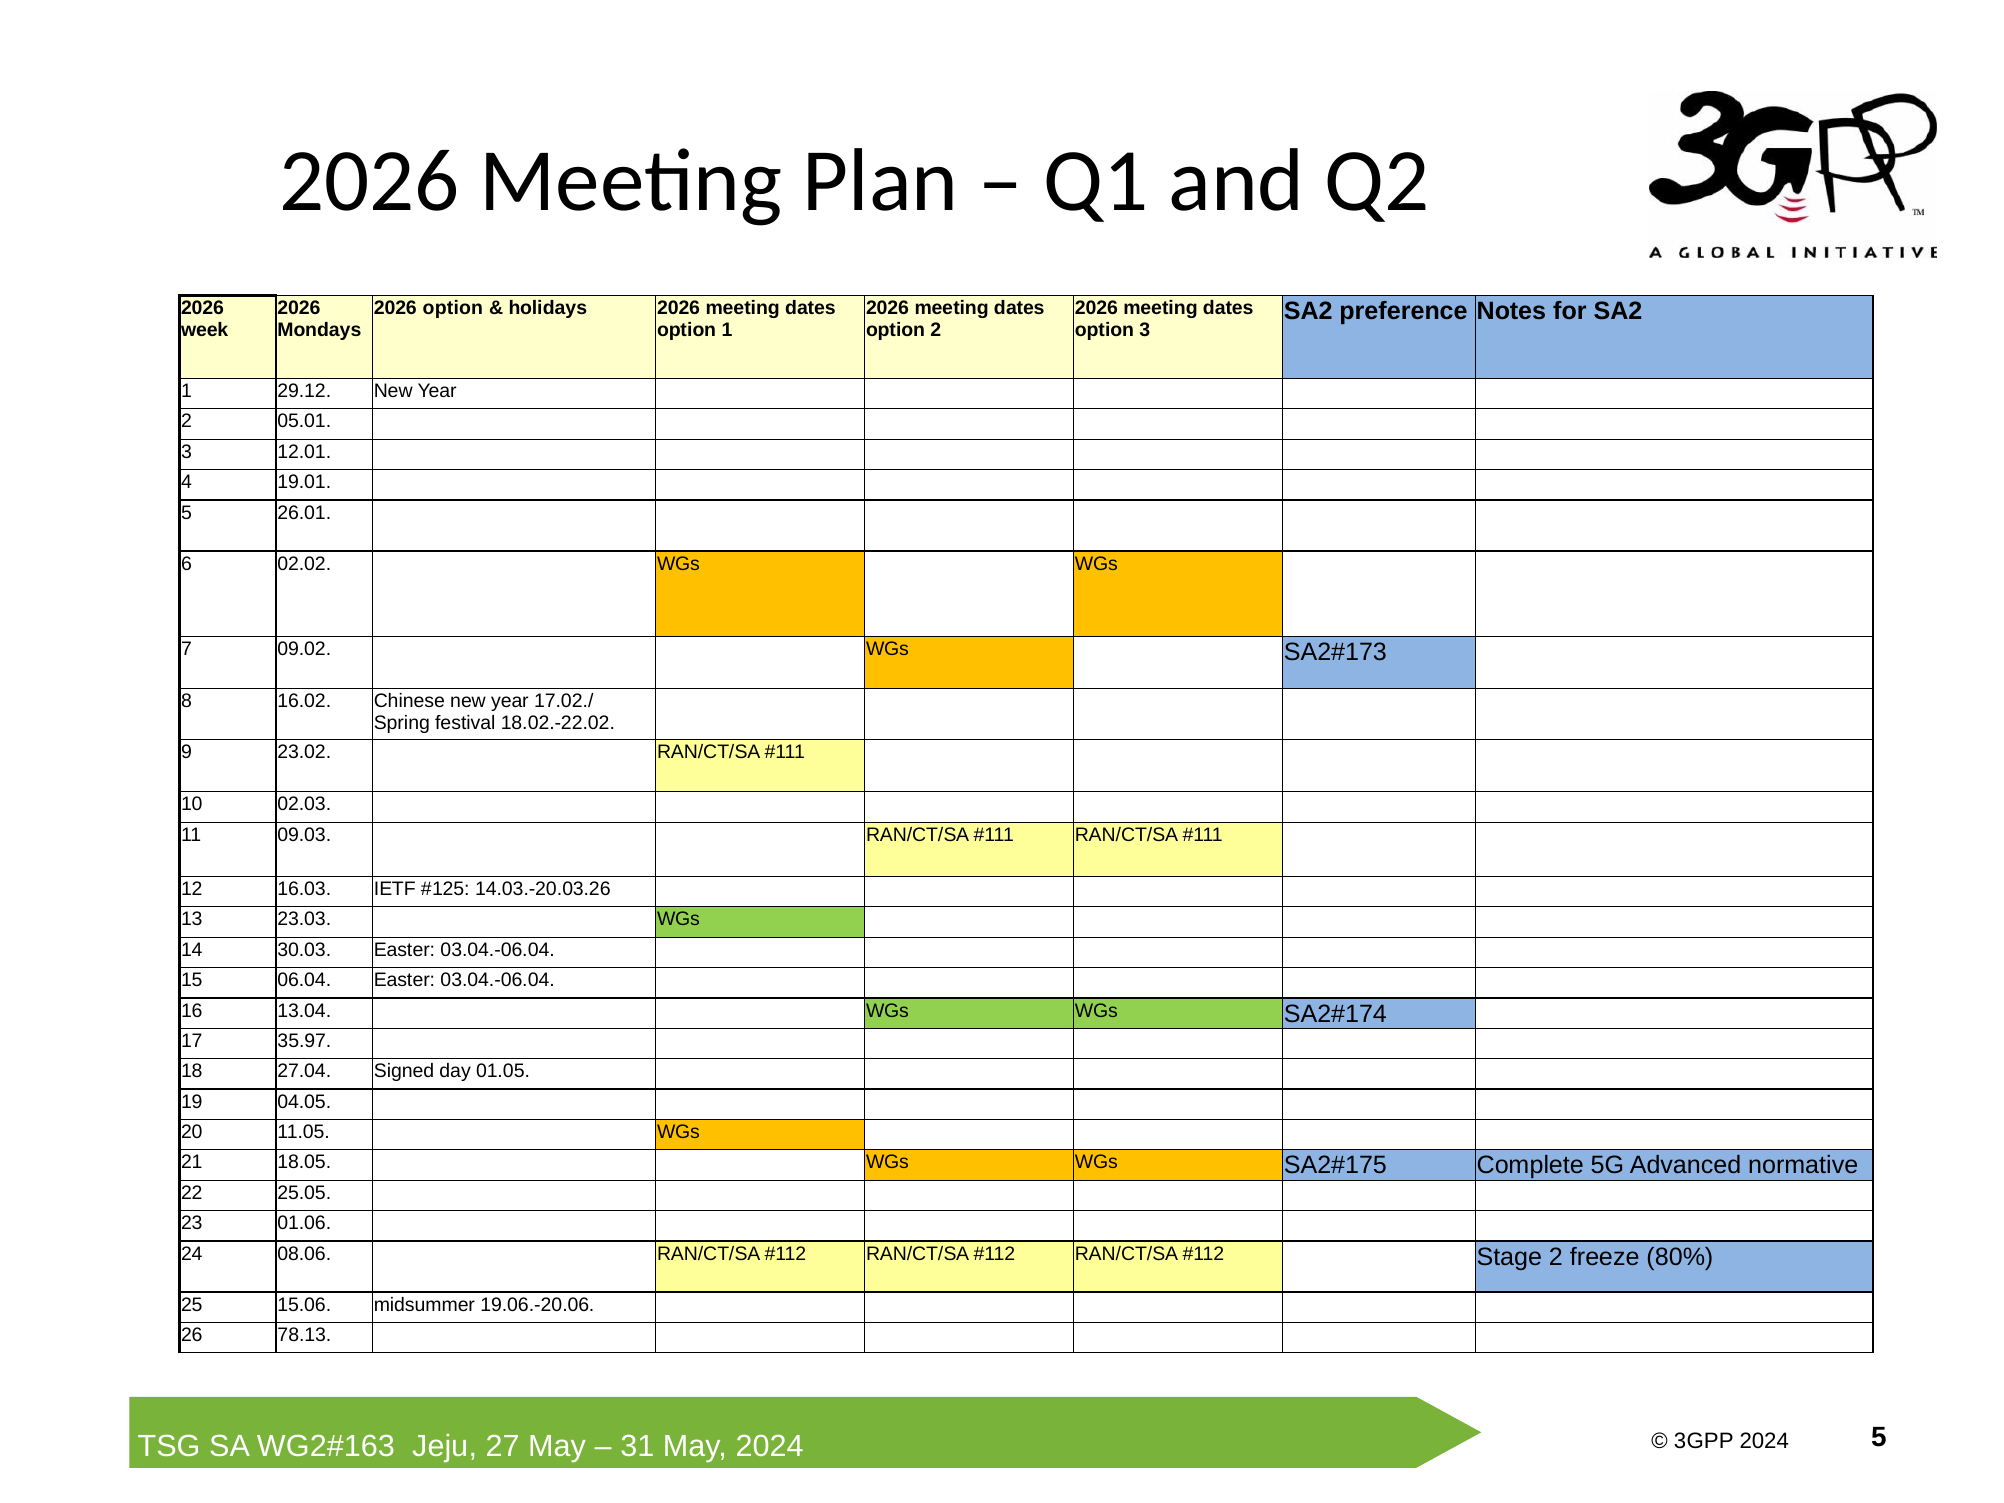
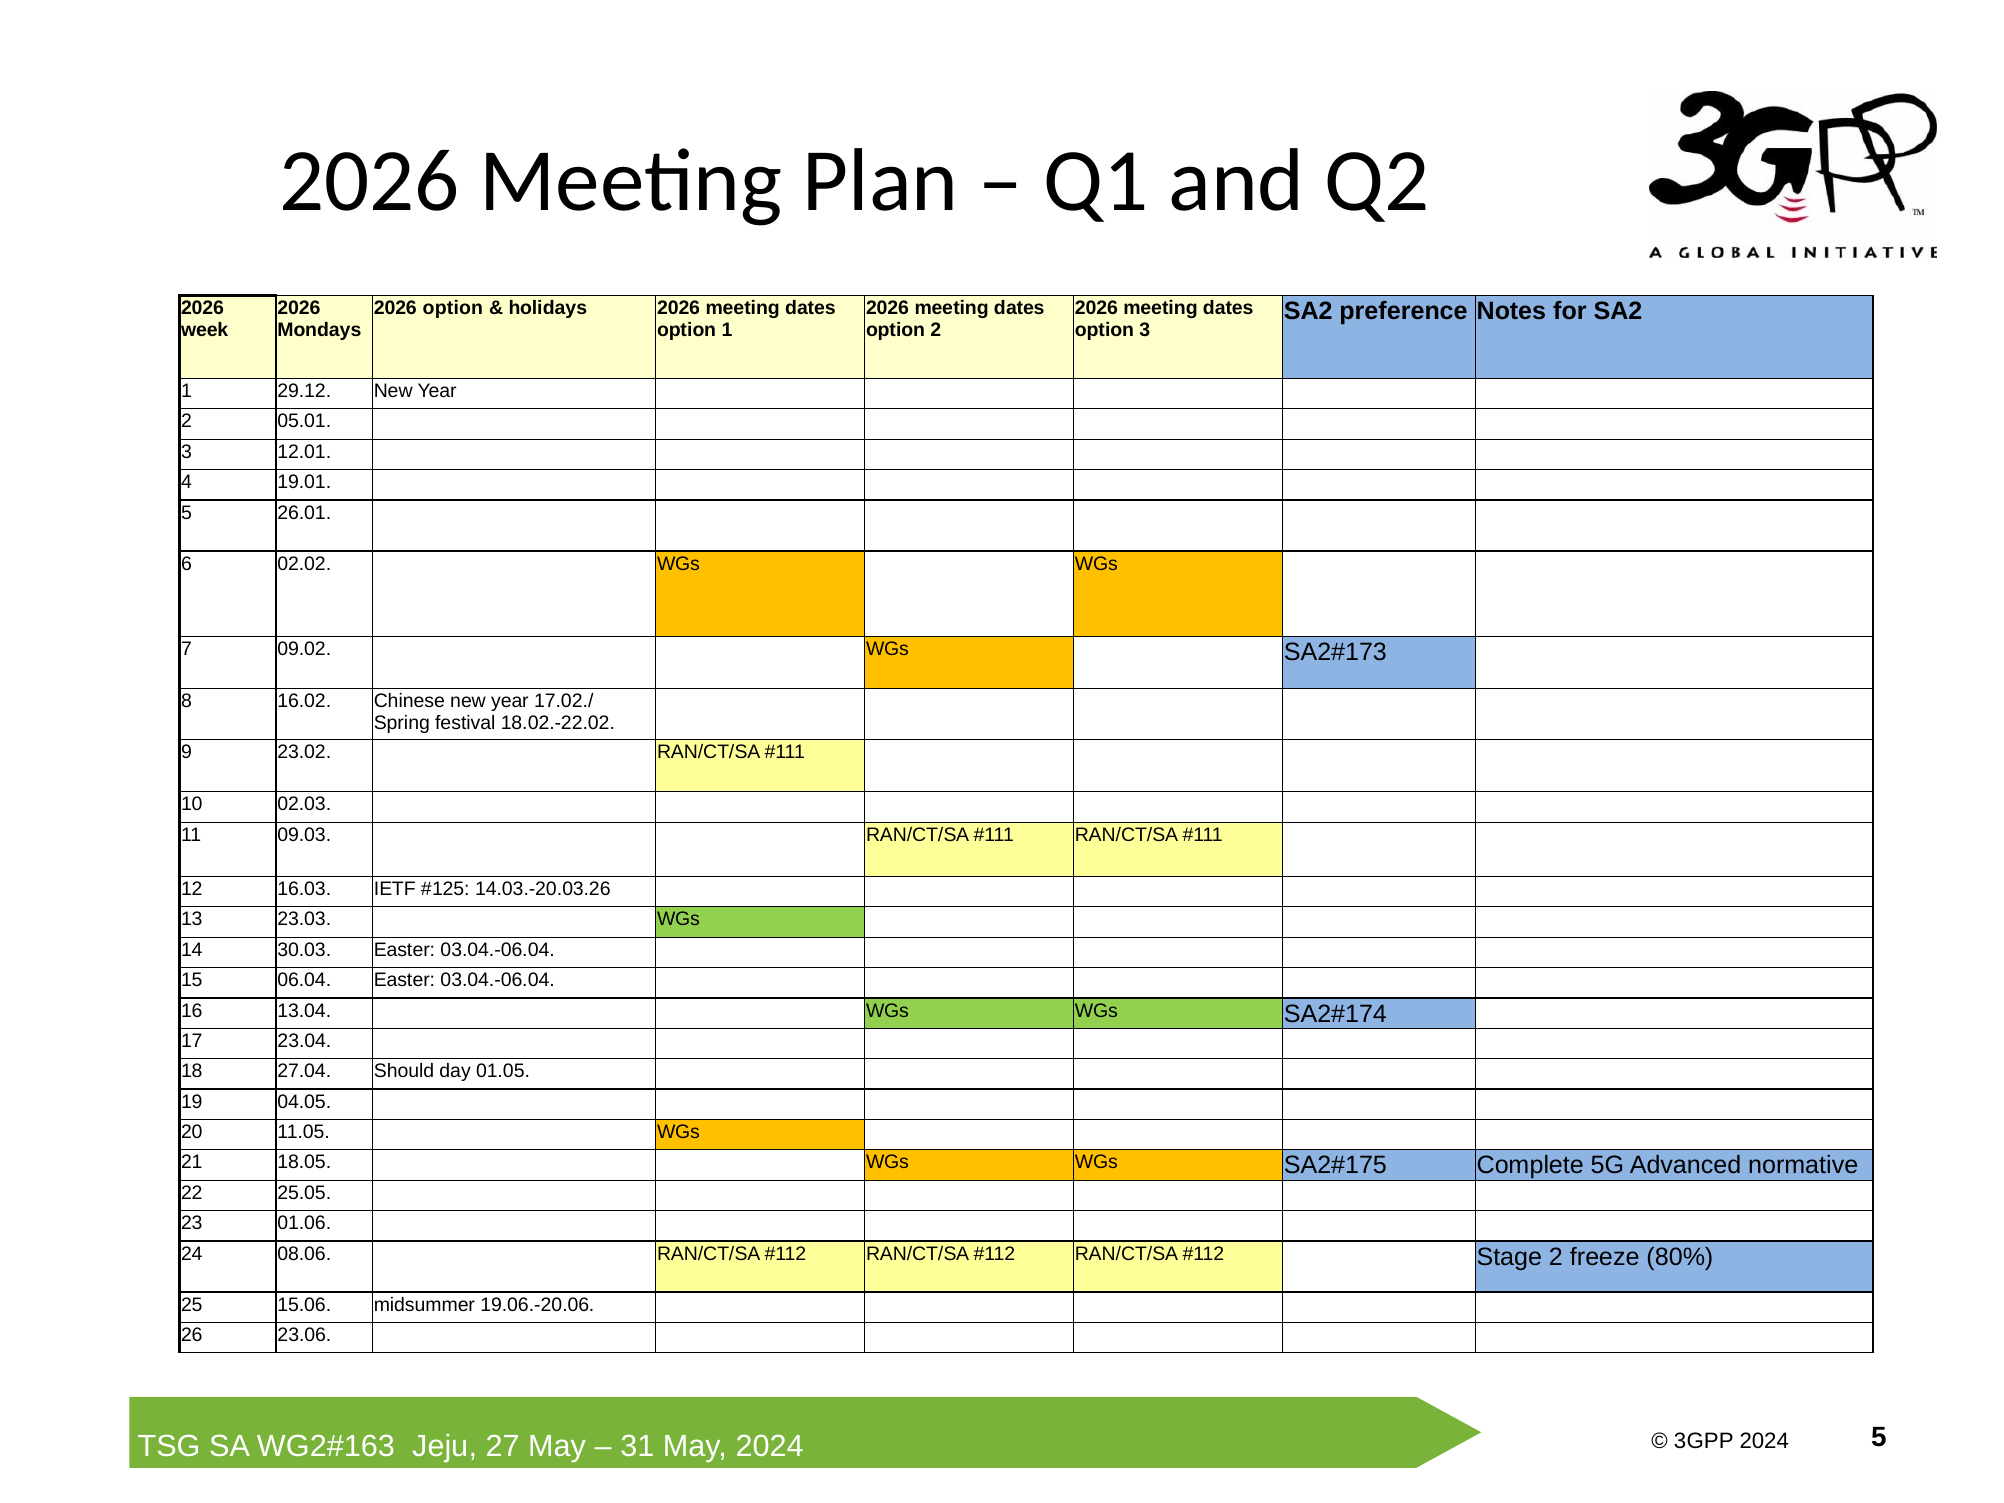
35.97: 35.97 -> 23.04
Signed: Signed -> Should
78.13: 78.13 -> 23.06
